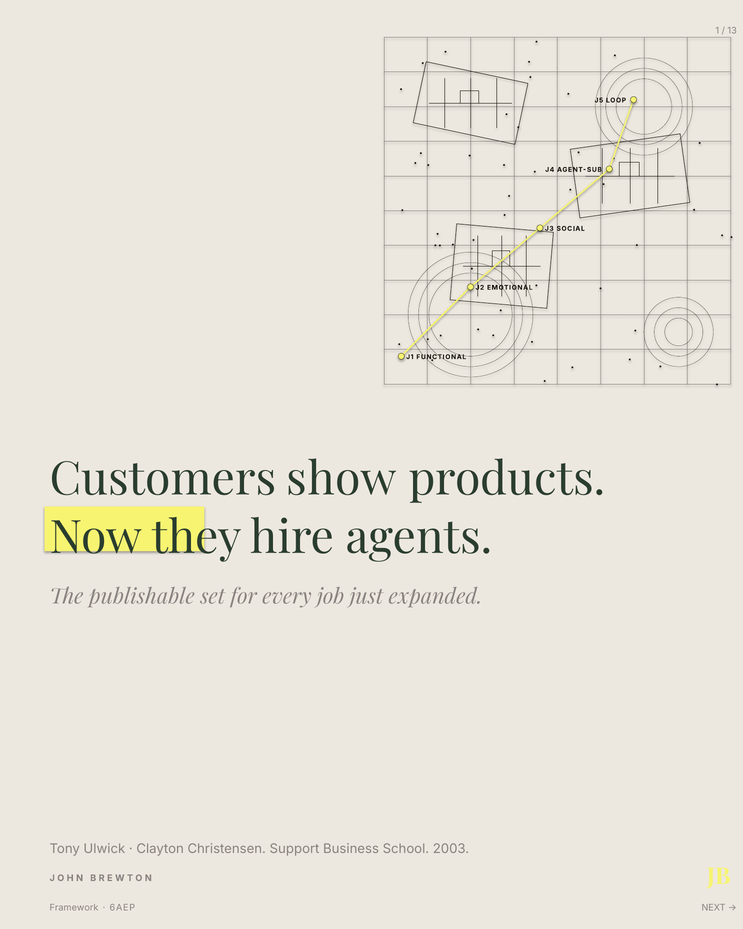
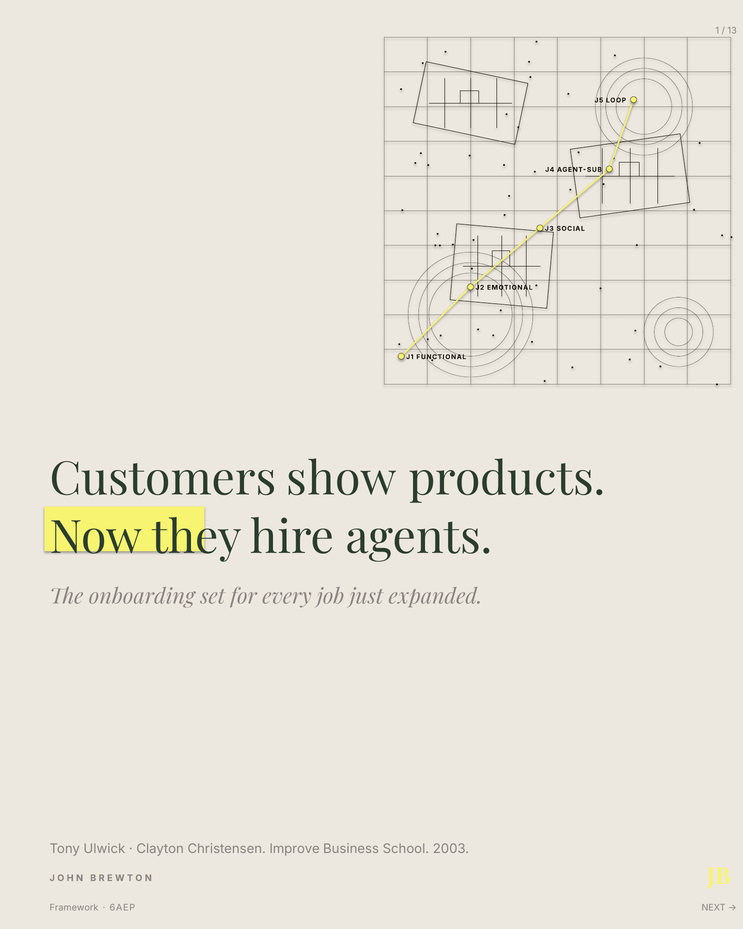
publishable: publishable -> onboarding
Support: Support -> Improve
